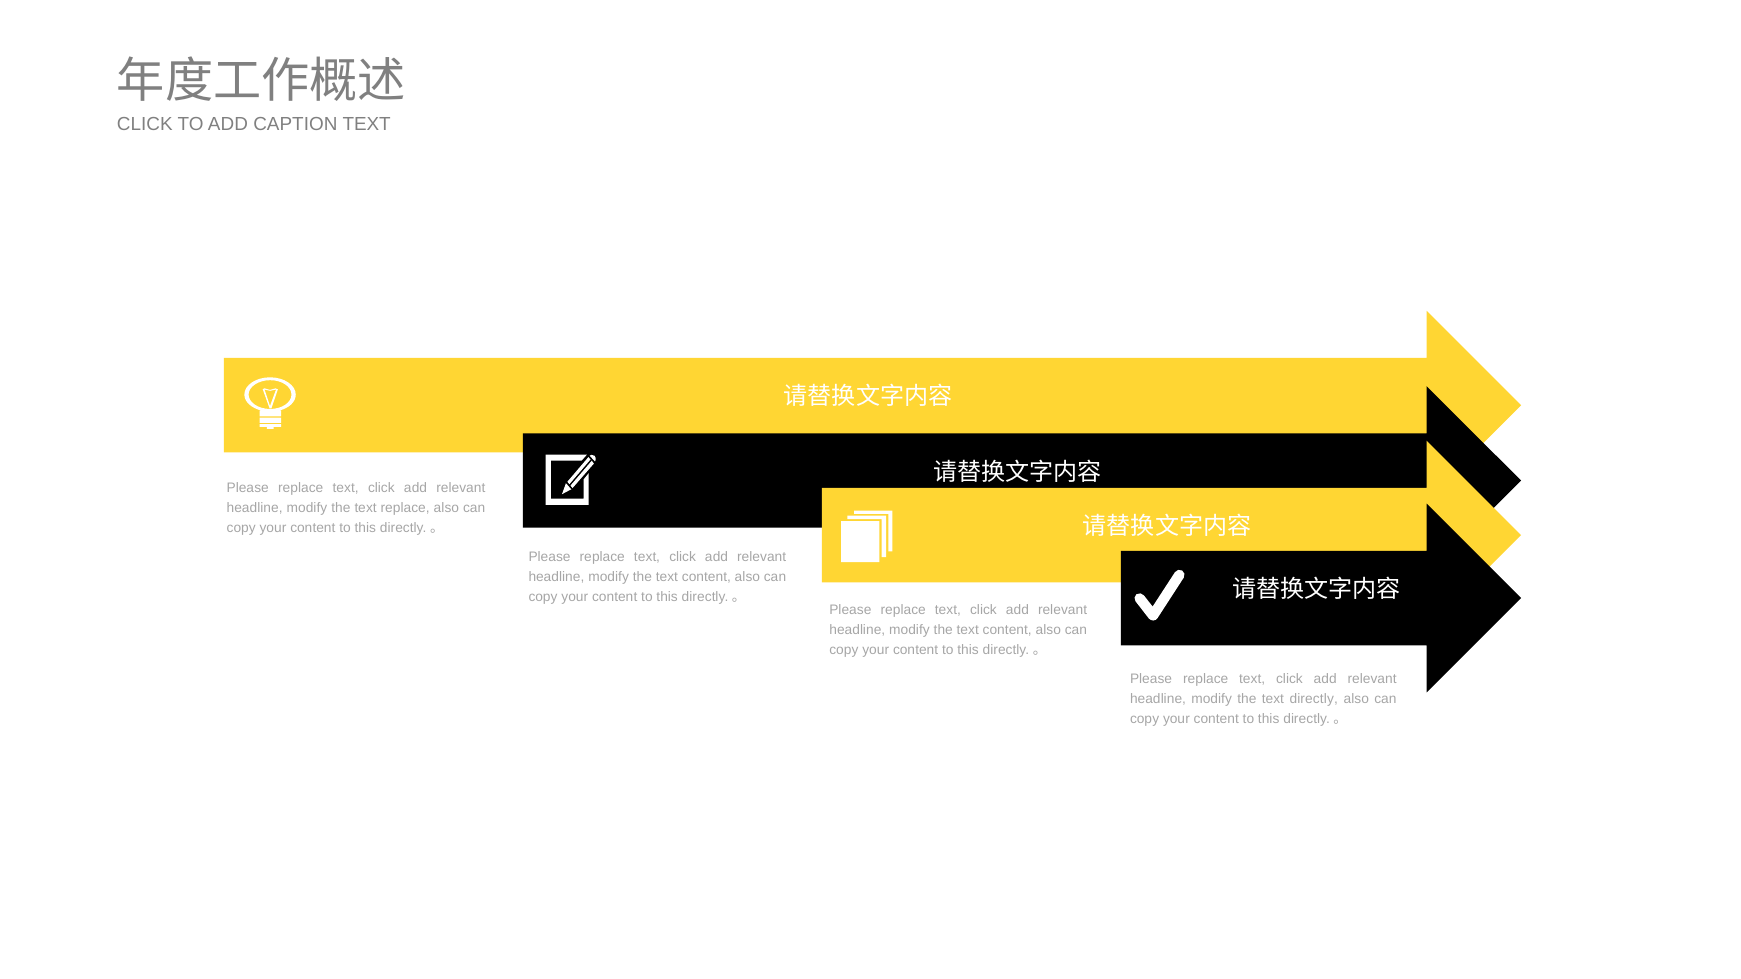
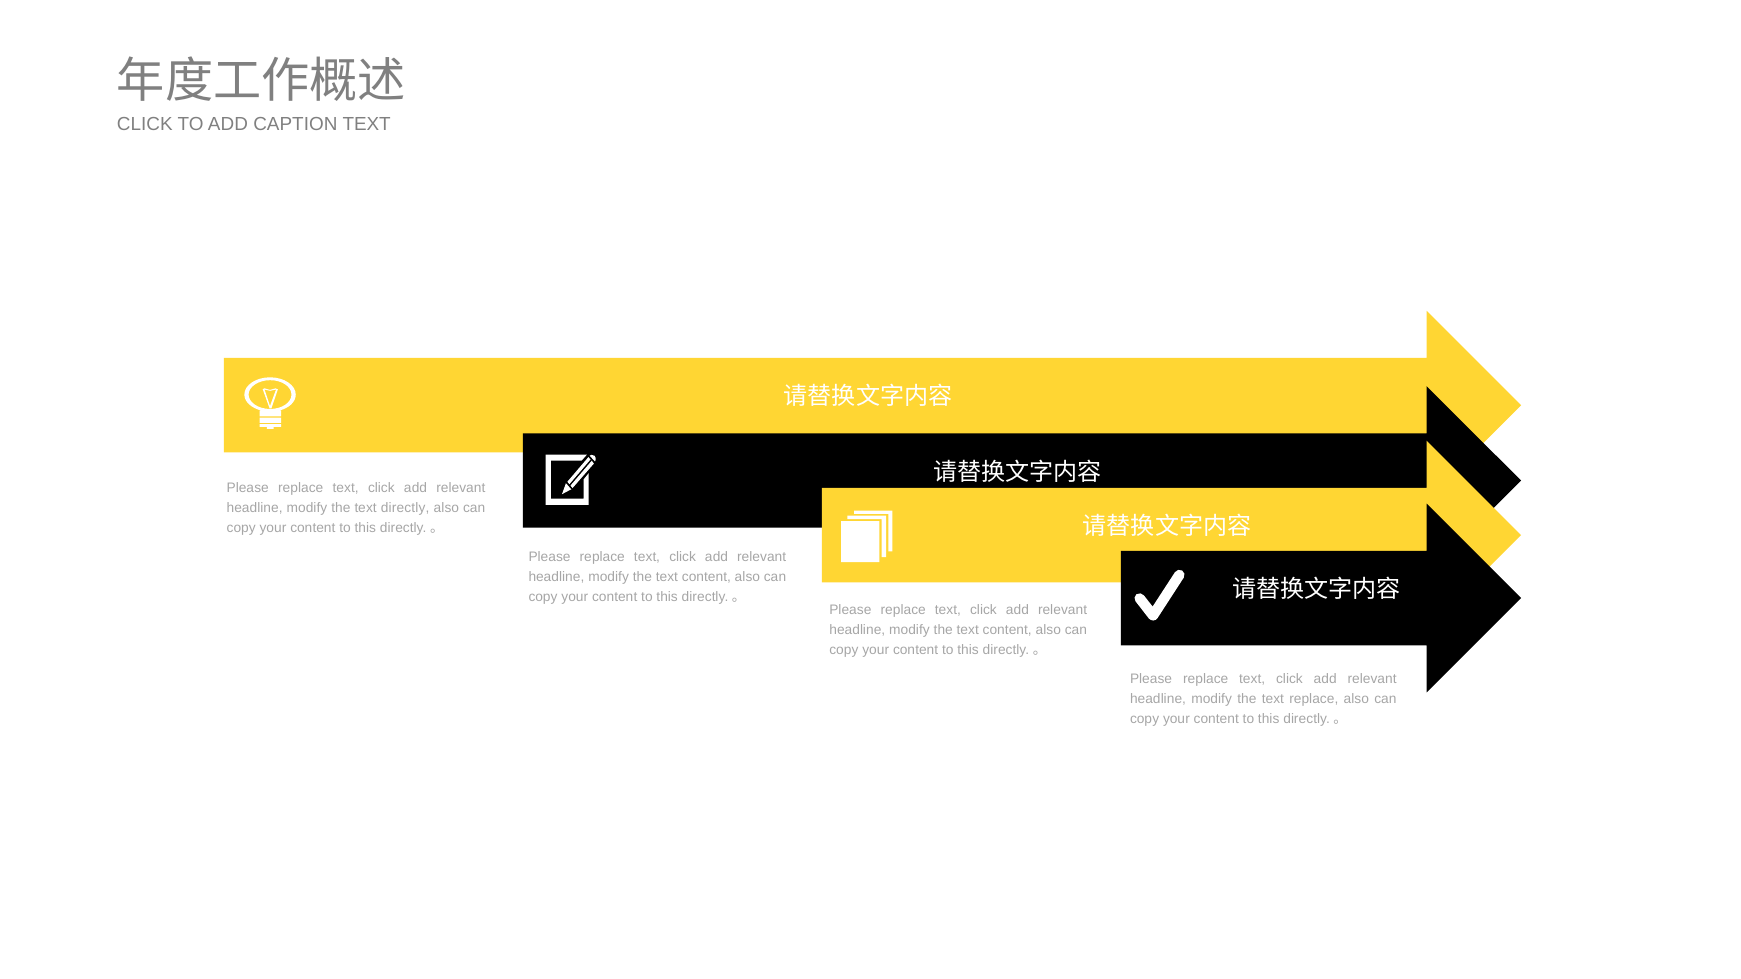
text replace: replace -> directly
text directly: directly -> replace
